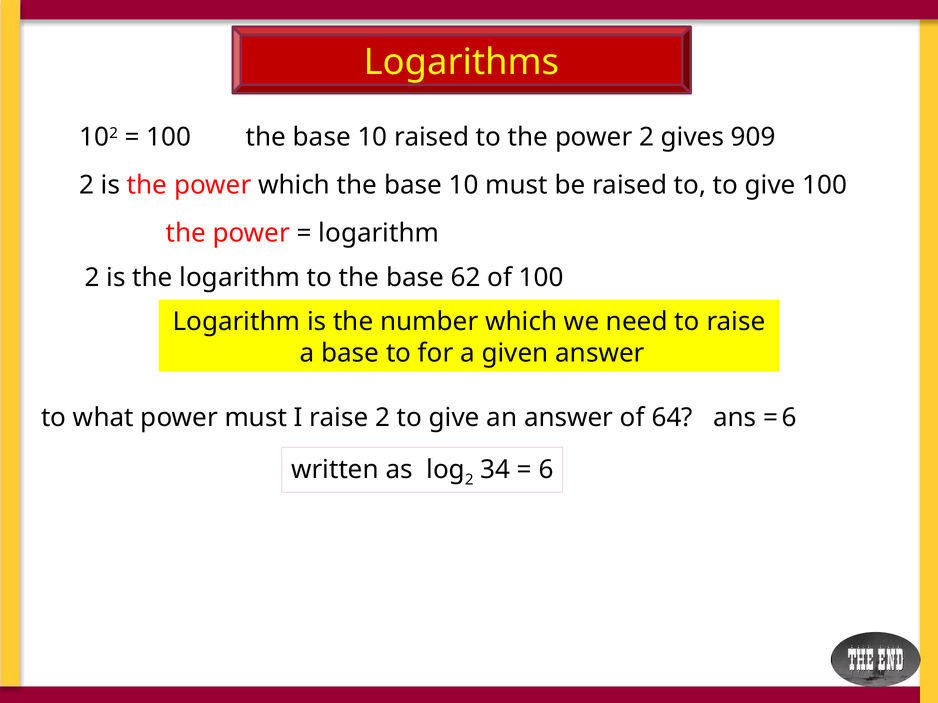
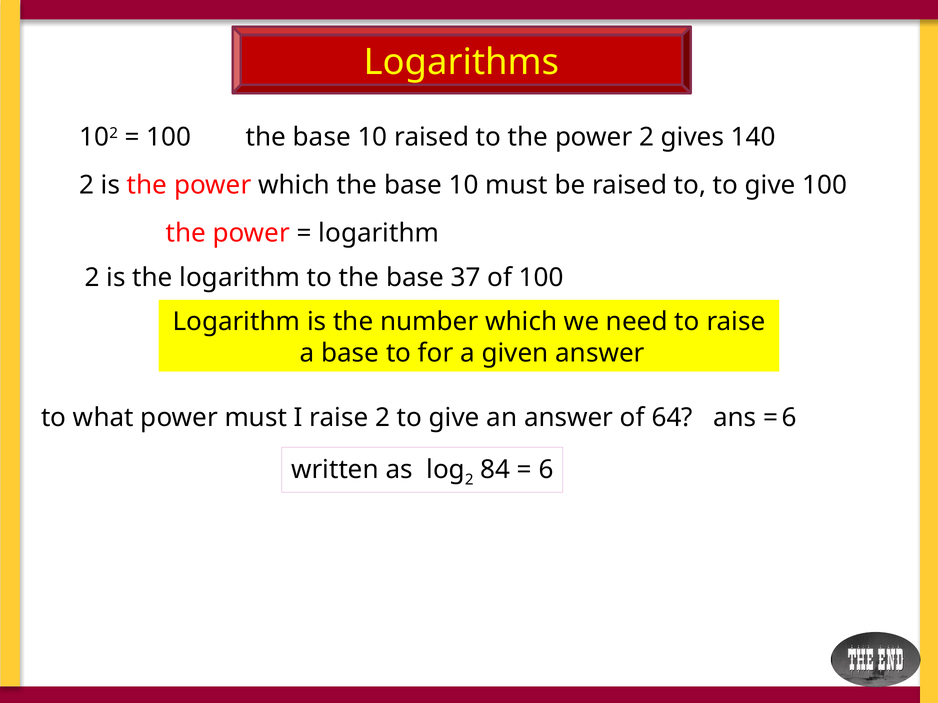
909: 909 -> 140
62: 62 -> 37
34: 34 -> 84
